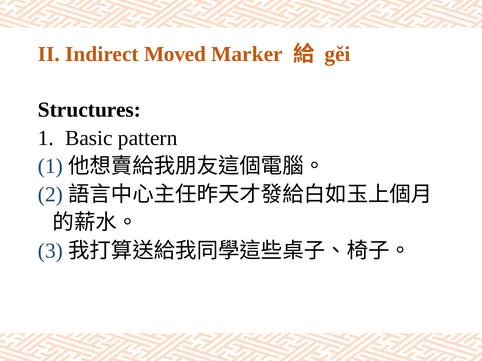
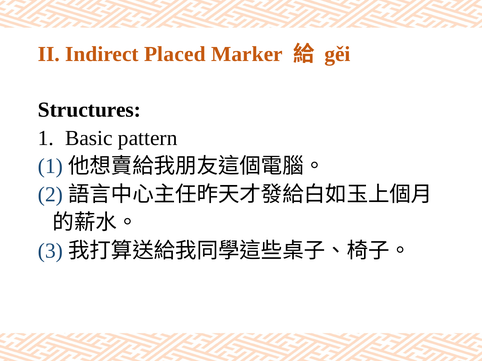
Moved: Moved -> Placed
